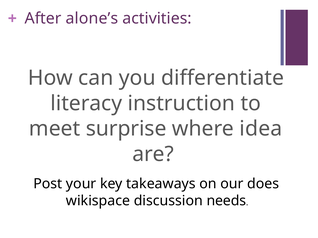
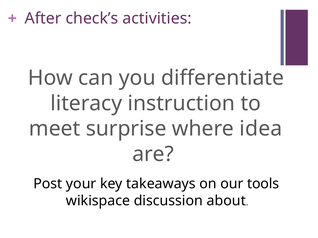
alone’s: alone’s -> check’s
does: does -> tools
needs: needs -> about
